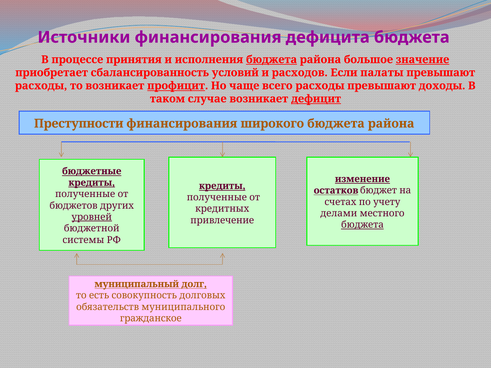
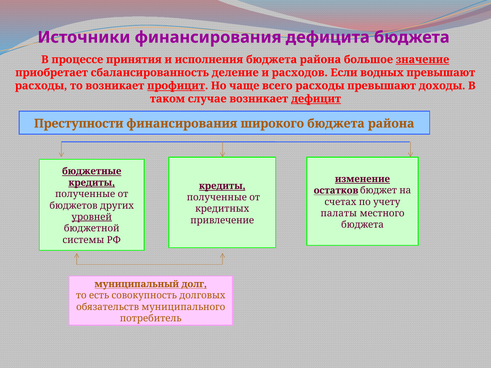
бюджета at (272, 60) underline: present -> none
условий: условий -> деление
палаты: палаты -> водных
делами: делами -> палаты
бюджета at (362, 225) underline: present -> none
гражданское: гражданское -> потребитель
